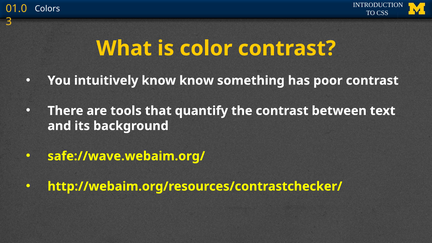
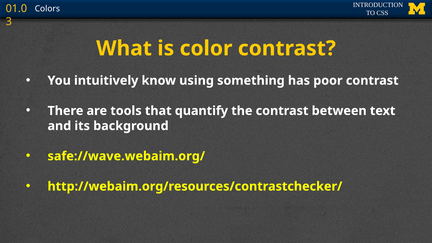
know know: know -> using
